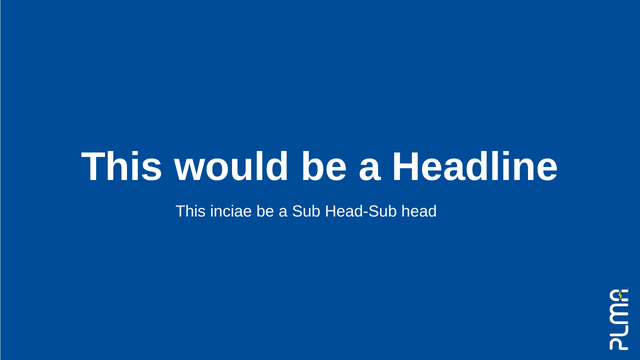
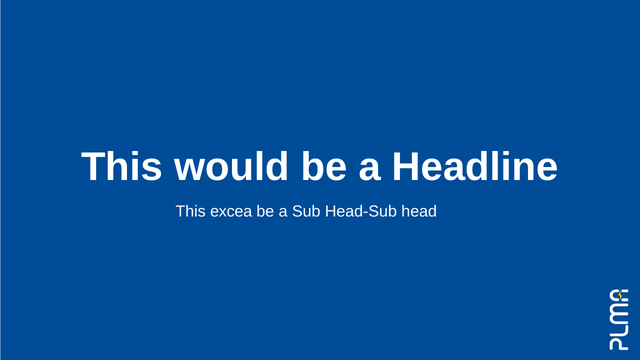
inciae: inciae -> excea
